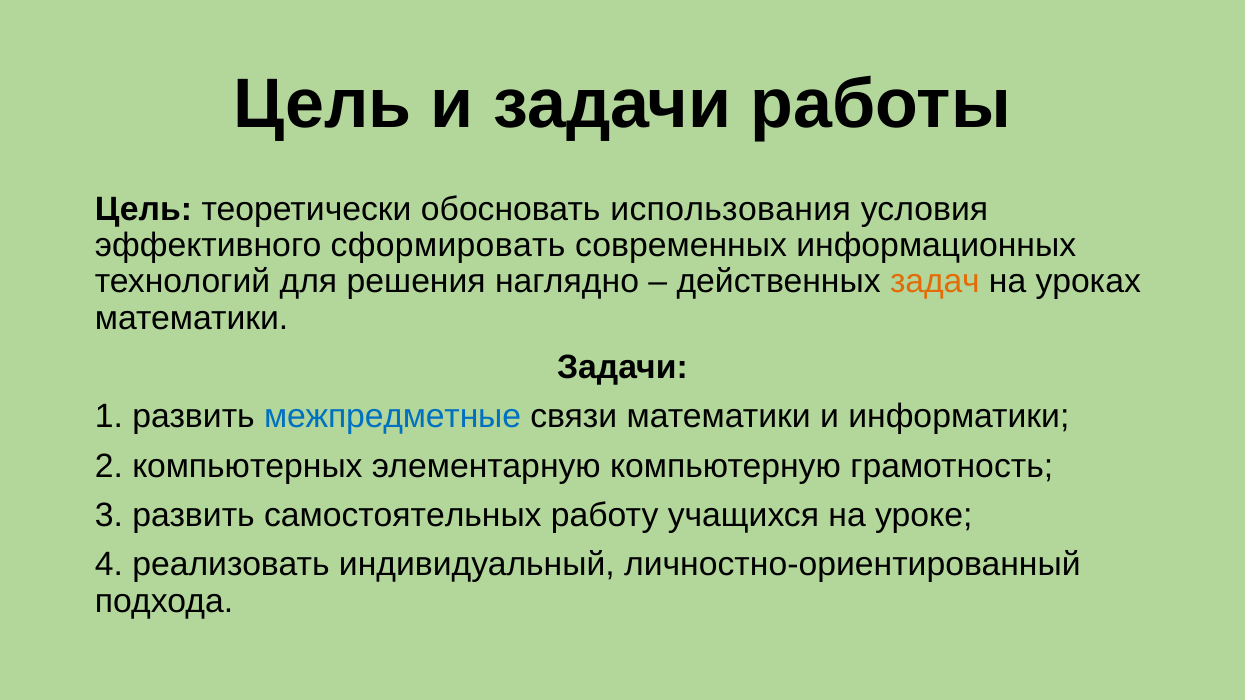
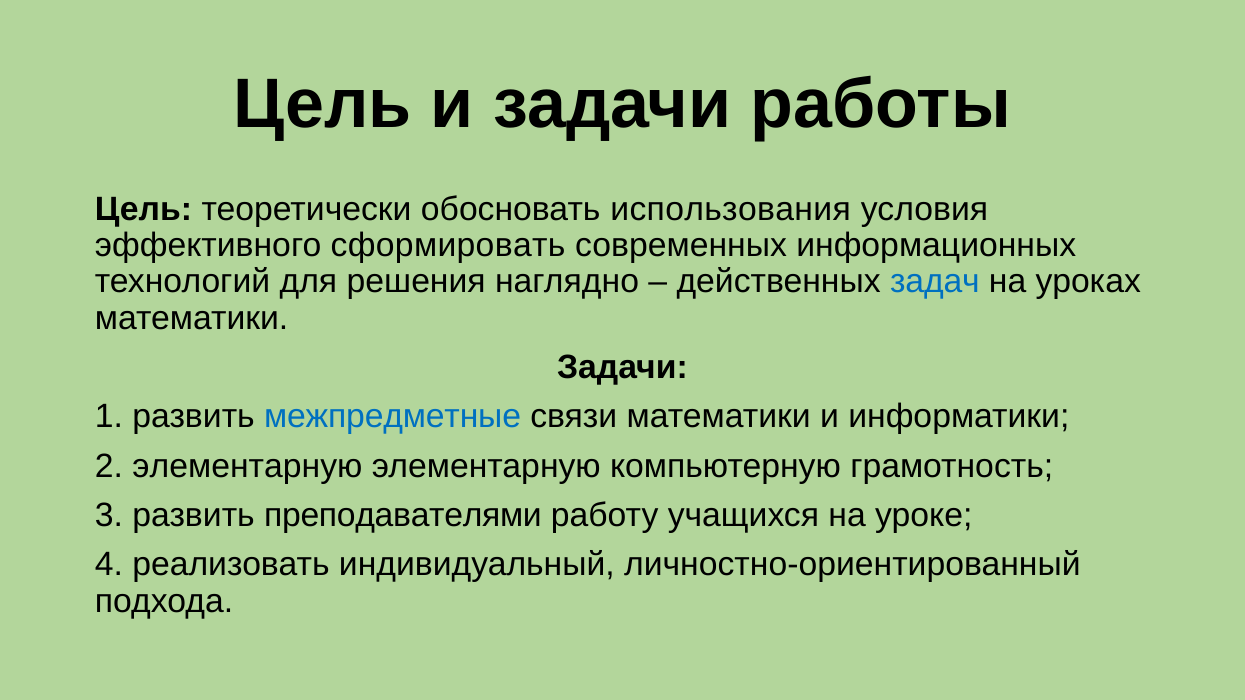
задач colour: orange -> blue
2 компьютерных: компьютерных -> элементарную
самостоятельных: самостоятельных -> преподавателями
